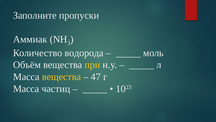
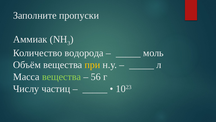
вещества at (61, 76) colour: yellow -> light green
47: 47 -> 56
Масса at (26, 88): Масса -> Числу
